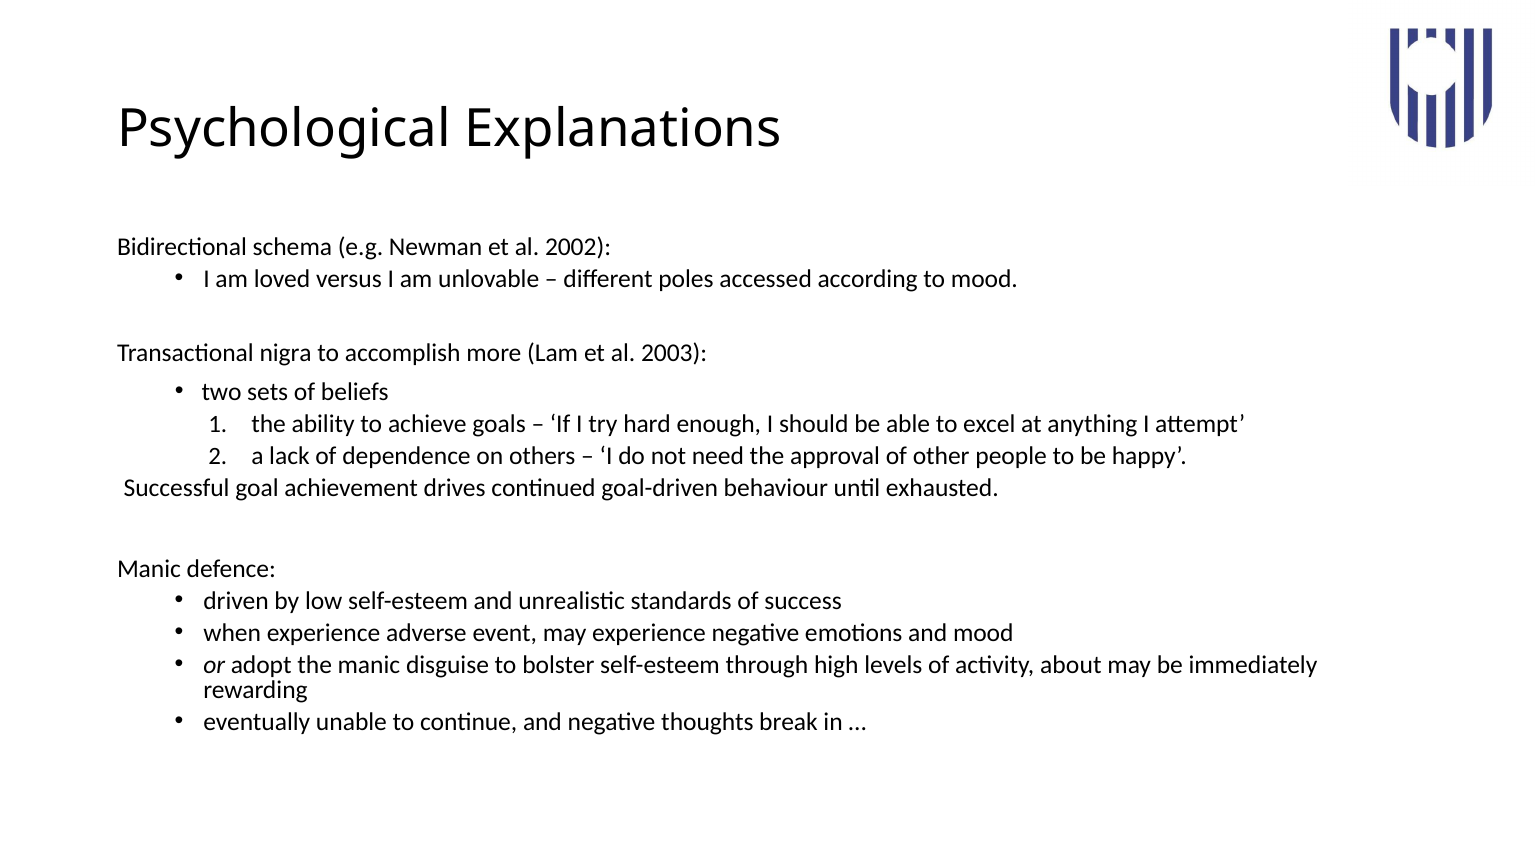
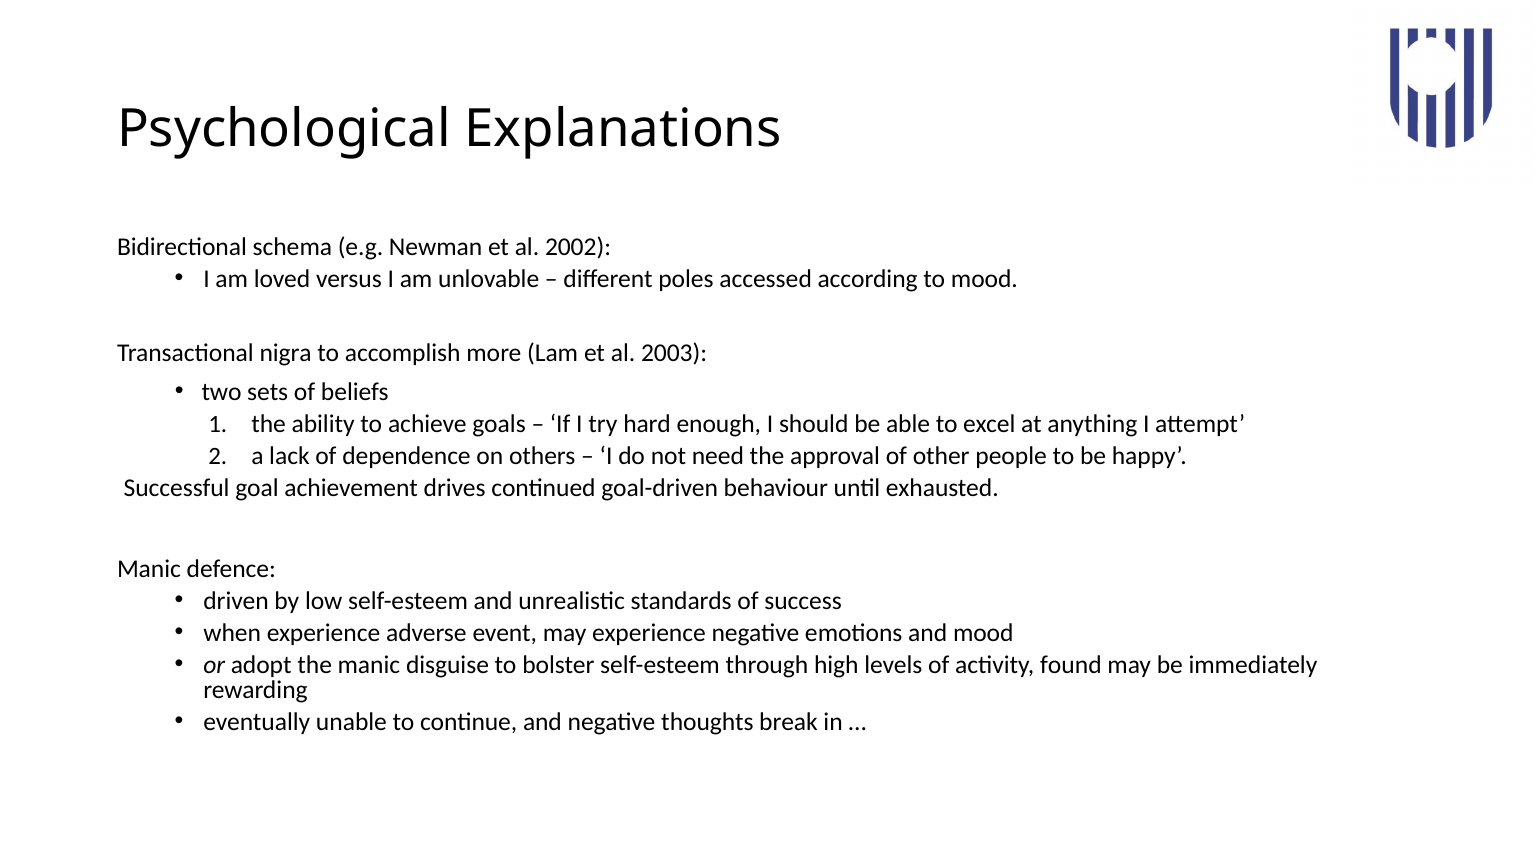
about: about -> found
